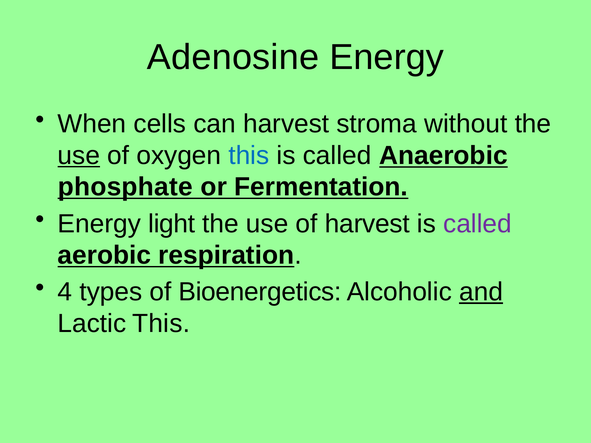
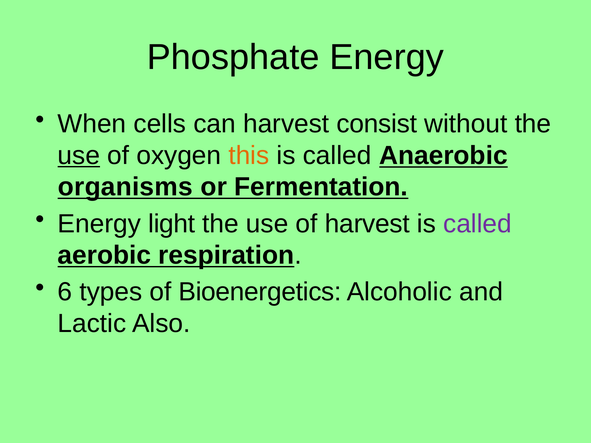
Adenosine: Adenosine -> Phosphate
stroma: stroma -> consist
this at (249, 156) colour: blue -> orange
phosphate: phosphate -> organisms
4: 4 -> 6
and underline: present -> none
Lactic This: This -> Also
